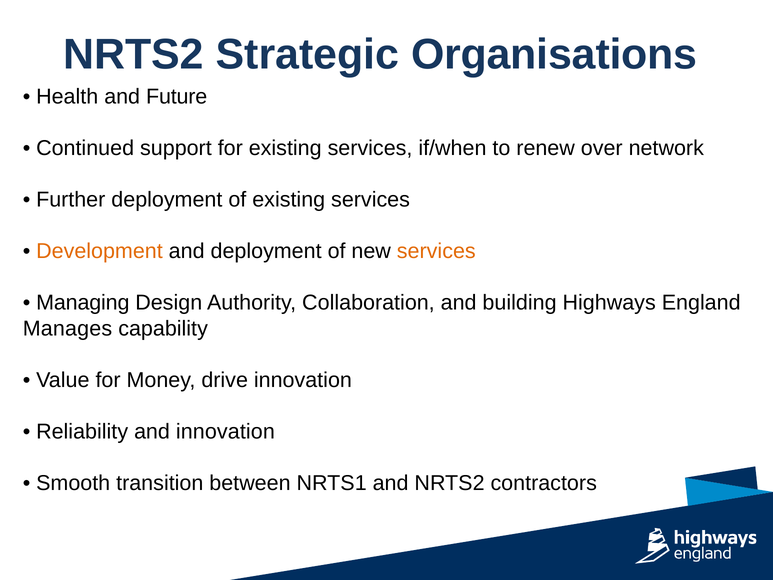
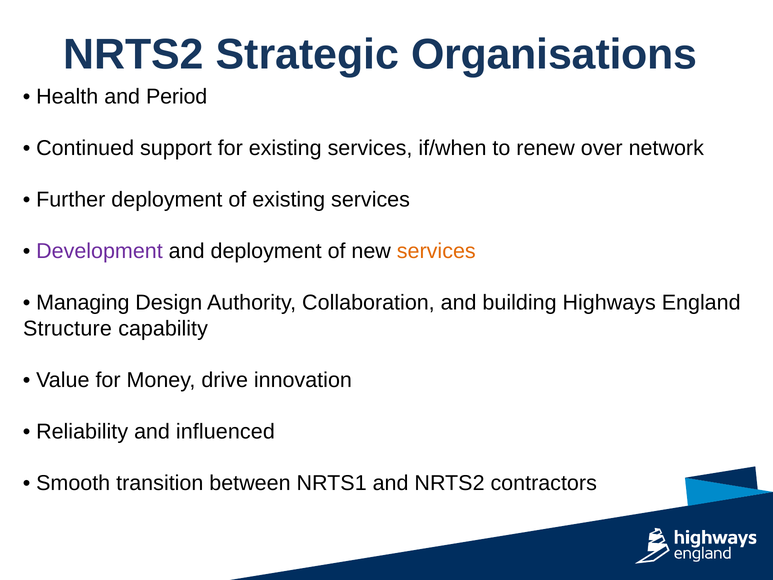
Future: Future -> Period
Development colour: orange -> purple
Manages: Manages -> Structure
and innovation: innovation -> influenced
